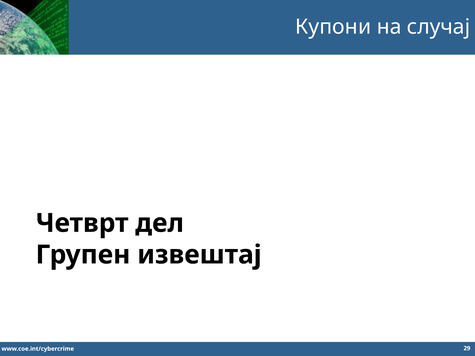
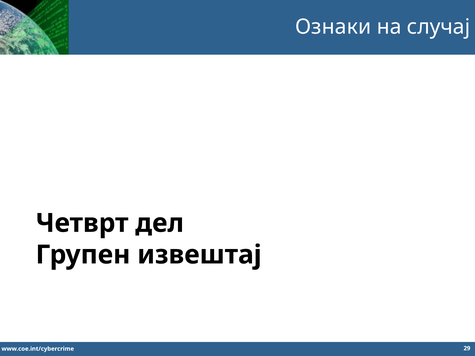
Купони: Купони -> Ознаки
